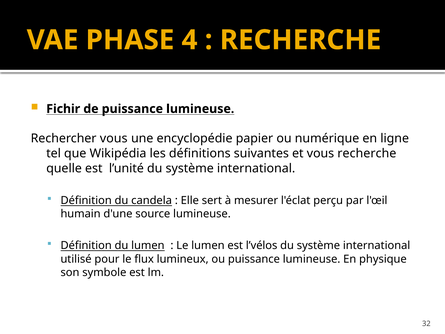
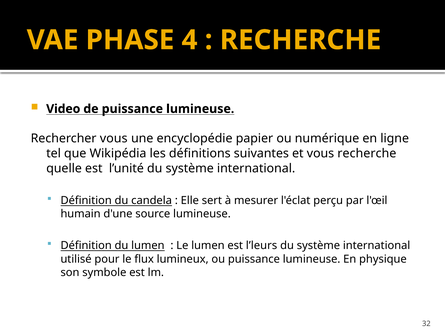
Fichir: Fichir -> Video
l’vélos: l’vélos -> l’leurs
